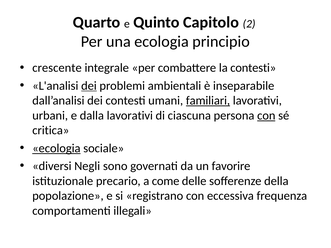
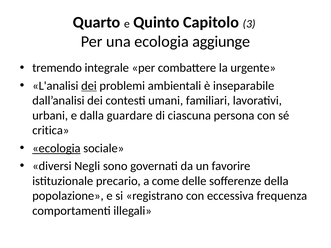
2: 2 -> 3
principio: principio -> aggiunge
crescente: crescente -> tremendo
la contesti: contesti -> urgente
familiari underline: present -> none
dalla lavorativi: lavorativi -> guardare
con at (266, 116) underline: present -> none
